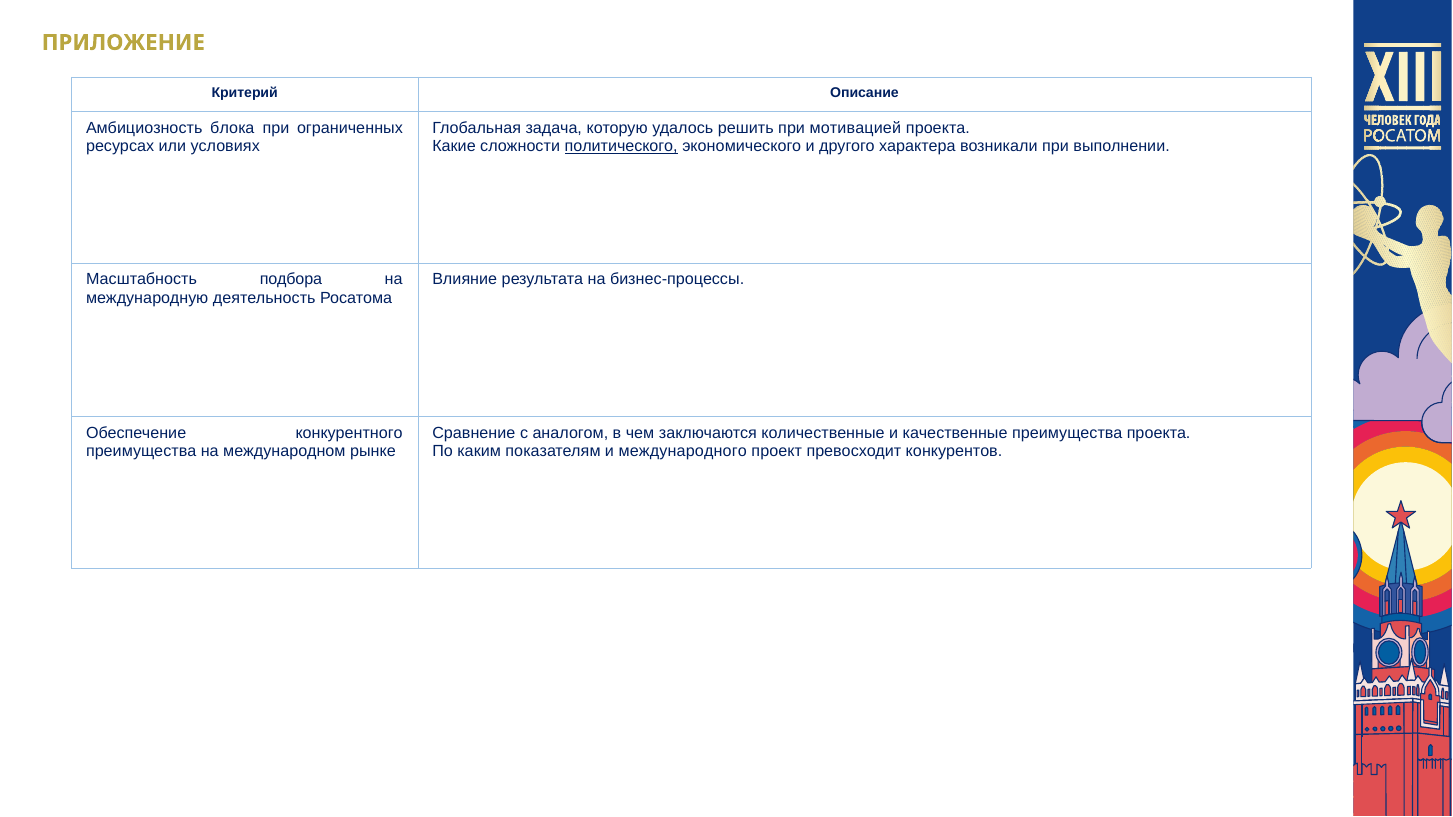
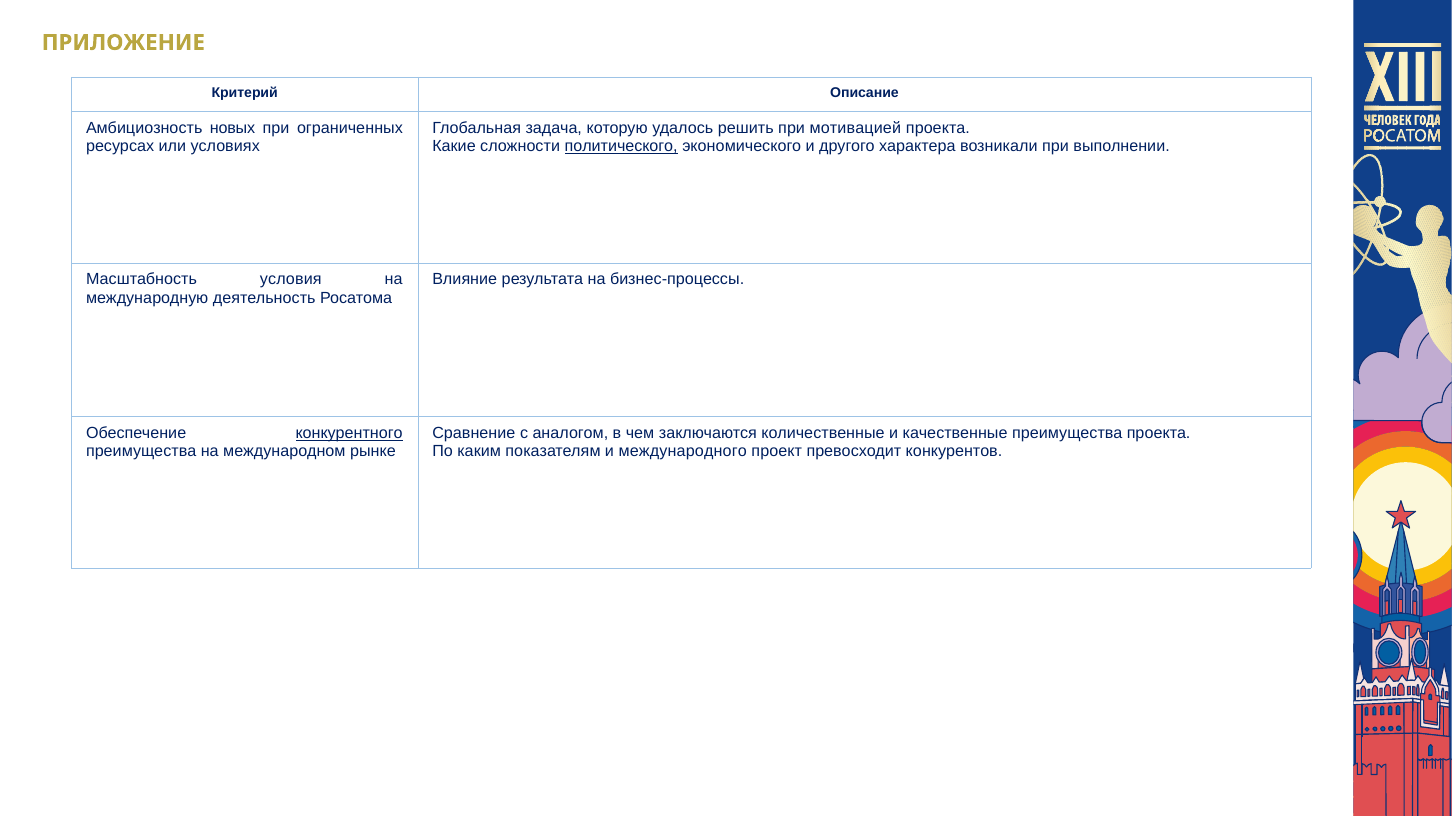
блока: блока -> новых
подбора: подбора -> условия
конкурентного underline: none -> present
